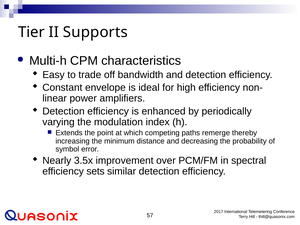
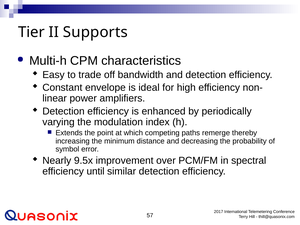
3.5x: 3.5x -> 9.5x
sets: sets -> until
